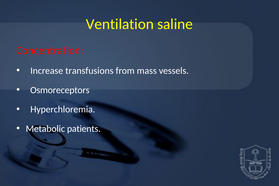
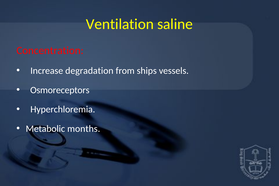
transfusions: transfusions -> degradation
mass: mass -> ships
patients: patients -> months
